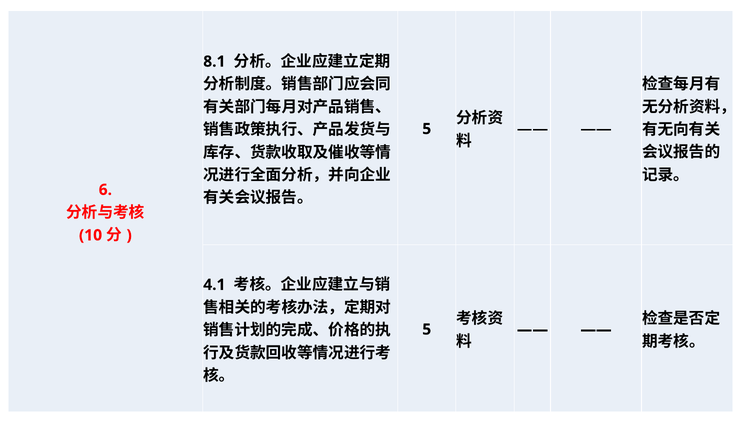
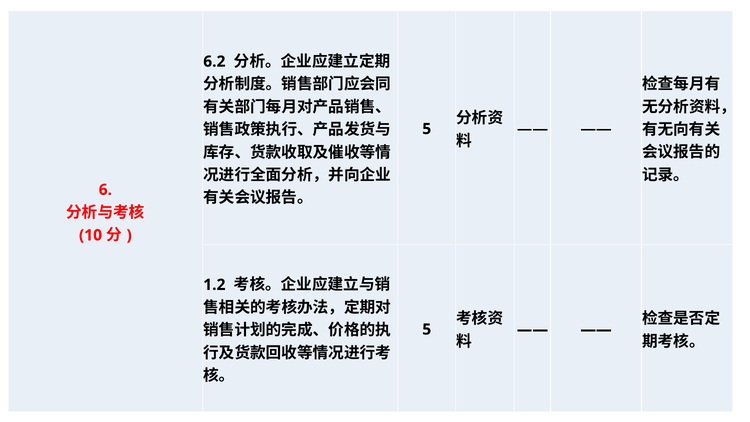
8.1: 8.1 -> 6.2
4.1: 4.1 -> 1.2
